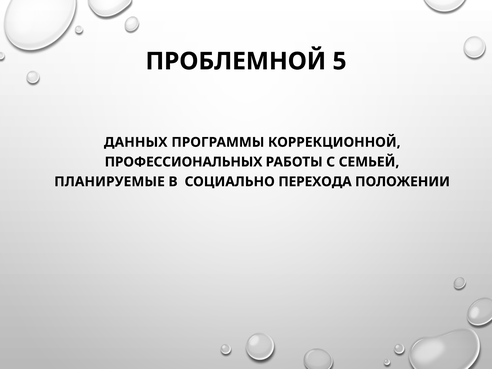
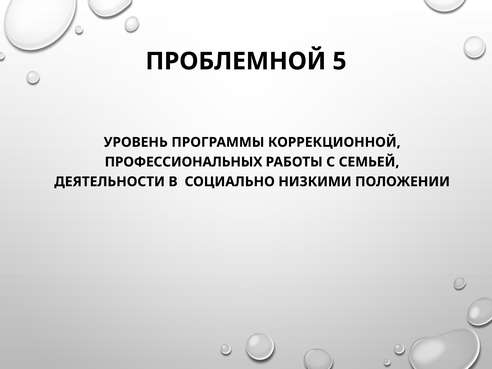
ДАННЫХ: ДАННЫХ -> УРОВЕНЬ
ПЛАНИРУЕМЫЕ: ПЛАНИРУЕМЫЕ -> ДЕЯТЕЛЬНОСТИ
ПЕРЕХОДА: ПЕРЕХОДА -> НИЗКИМИ
